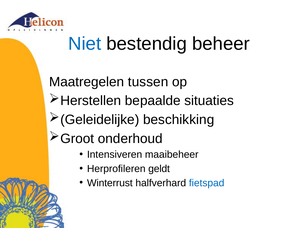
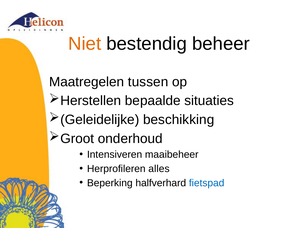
Niet colour: blue -> orange
geldt: geldt -> alles
Winterrust: Winterrust -> Beperking
